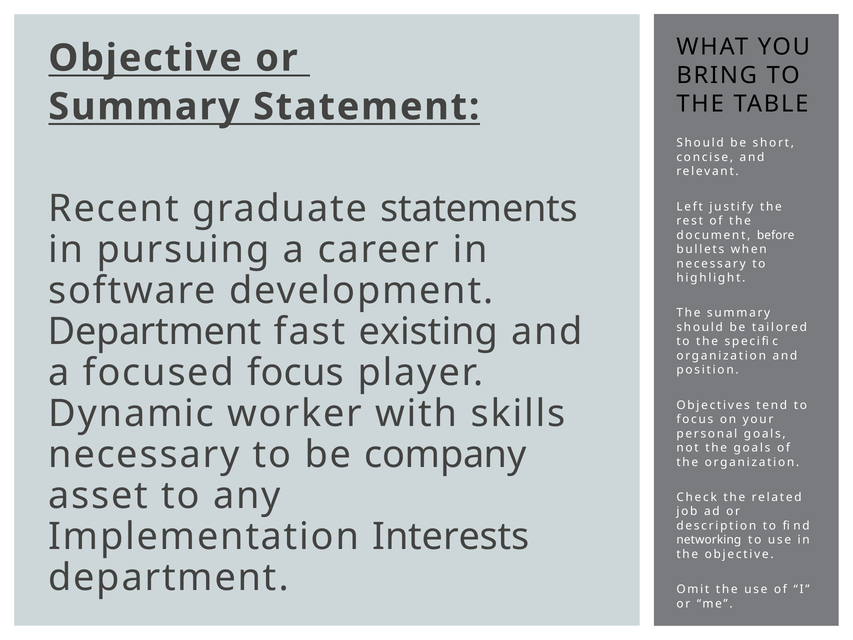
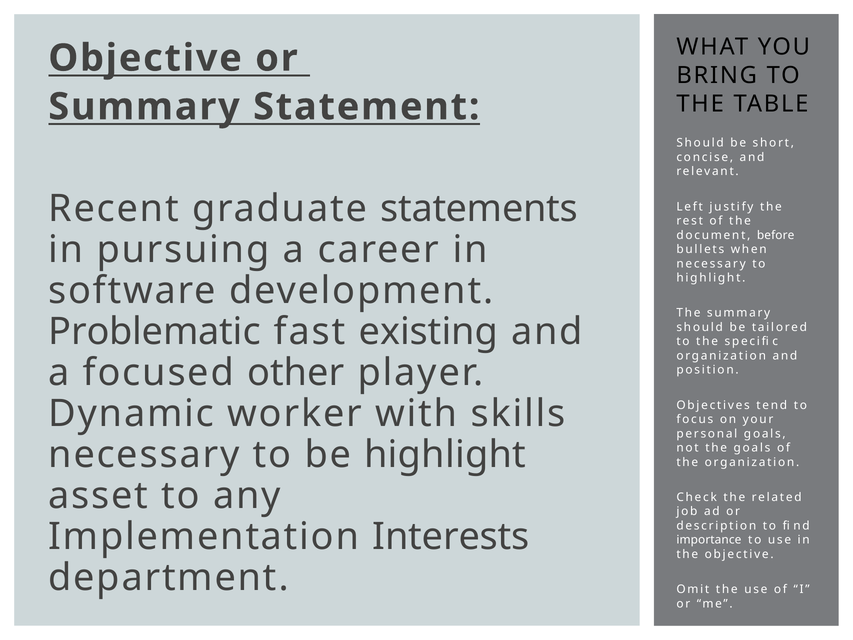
Department at (155, 331): Department -> Problematic
focused focus: focus -> other
be company: company -> highlight
networking: networking -> importance
